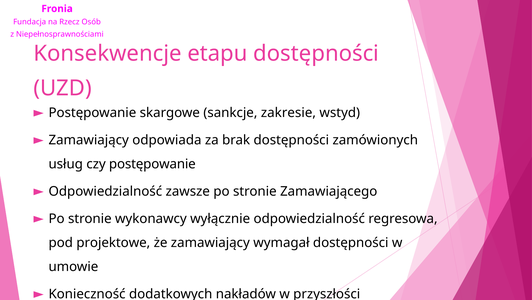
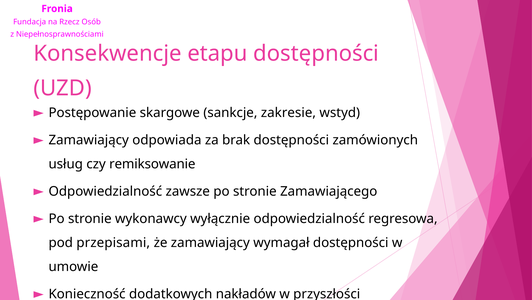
czy postępowanie: postępowanie -> remiksowanie
projektowe: projektowe -> przepisami
